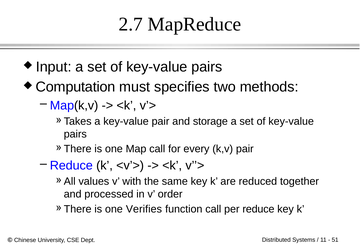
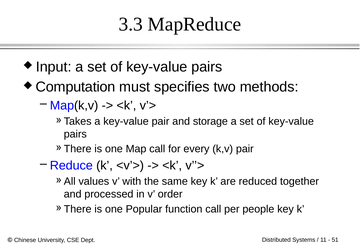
2.7: 2.7 -> 3.3
Verifies: Verifies -> Popular
per reduce: reduce -> people
